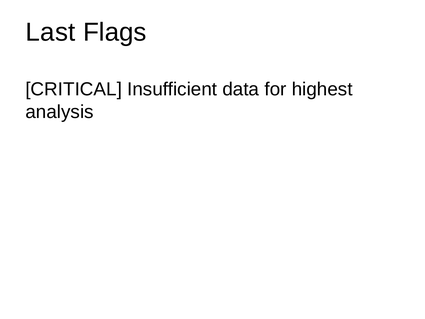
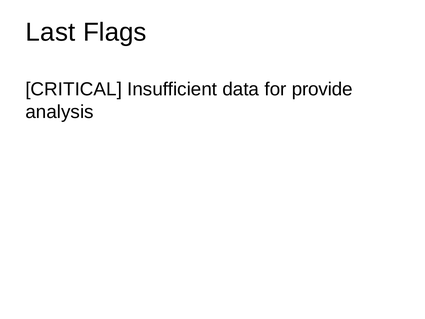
highest: highest -> provide
